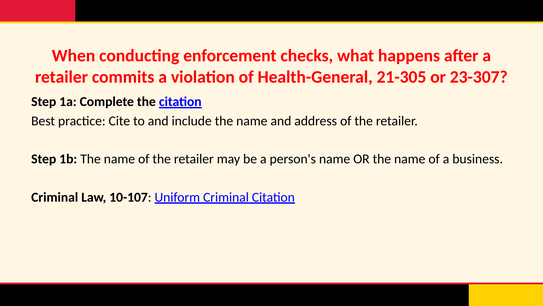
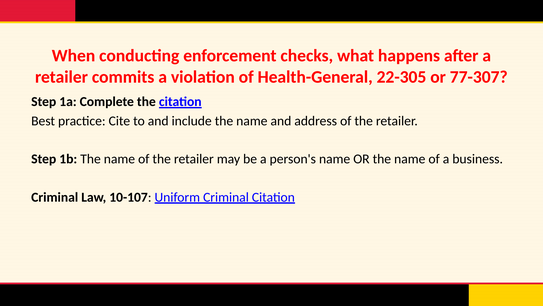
21-305: 21-305 -> 22-305
23-307: 23-307 -> 77-307
